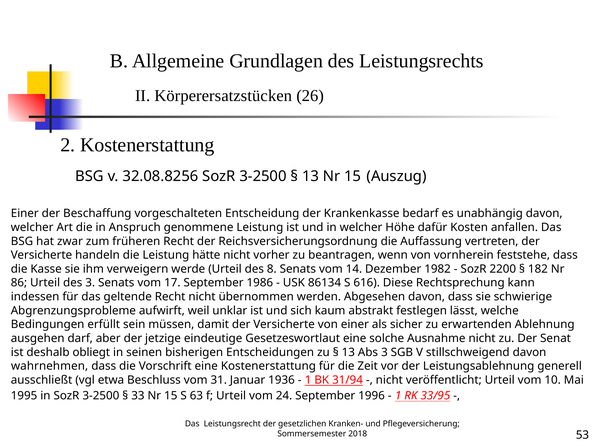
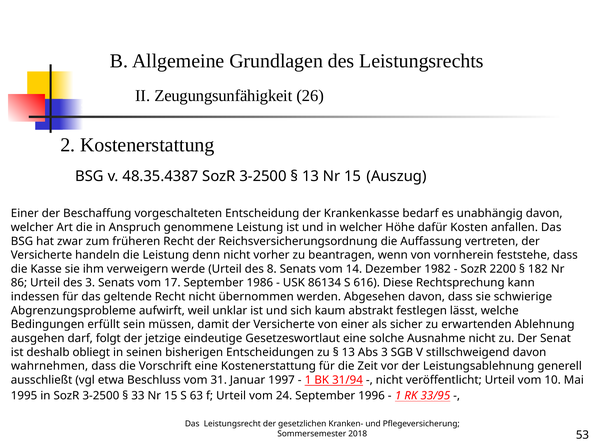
Körperersatzstücken: Körperersatzstücken -> Zeugungsunfähigkeit
32.08.8256: 32.08.8256 -> 48.35.4387
hätte: hätte -> denn
aber: aber -> folgt
1936: 1936 -> 1997
